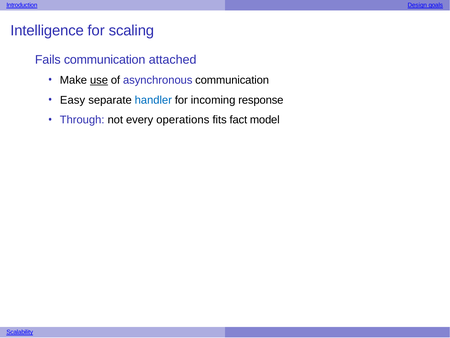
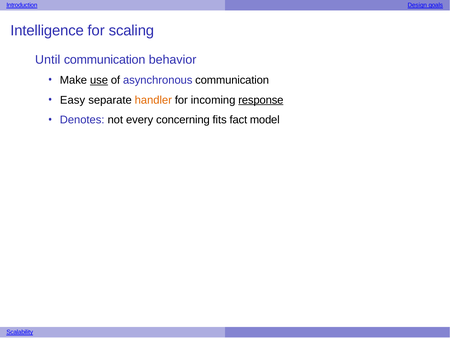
Fails: Fails -> Until
attached: attached -> behavior
handler colour: blue -> orange
response underline: none -> present
Through: Through -> Denotes
operations: operations -> concerning
